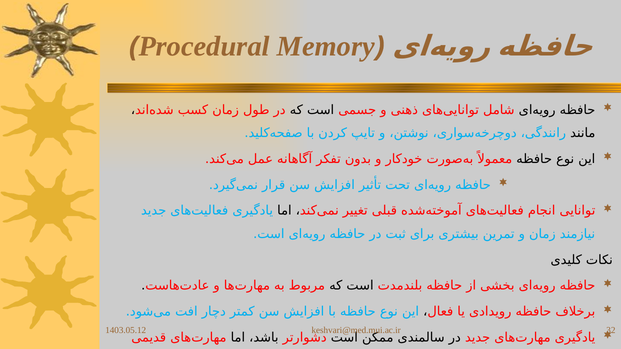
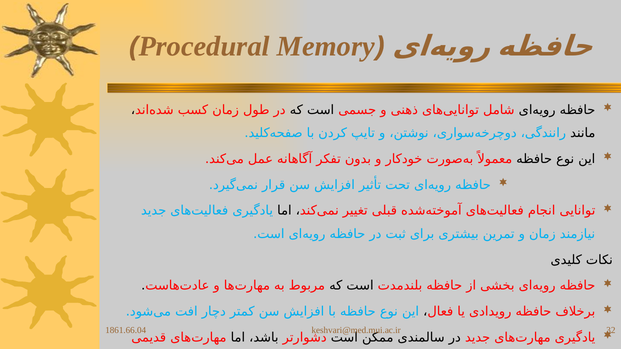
1403.05.12: 1403.05.12 -> 1861.66.04
